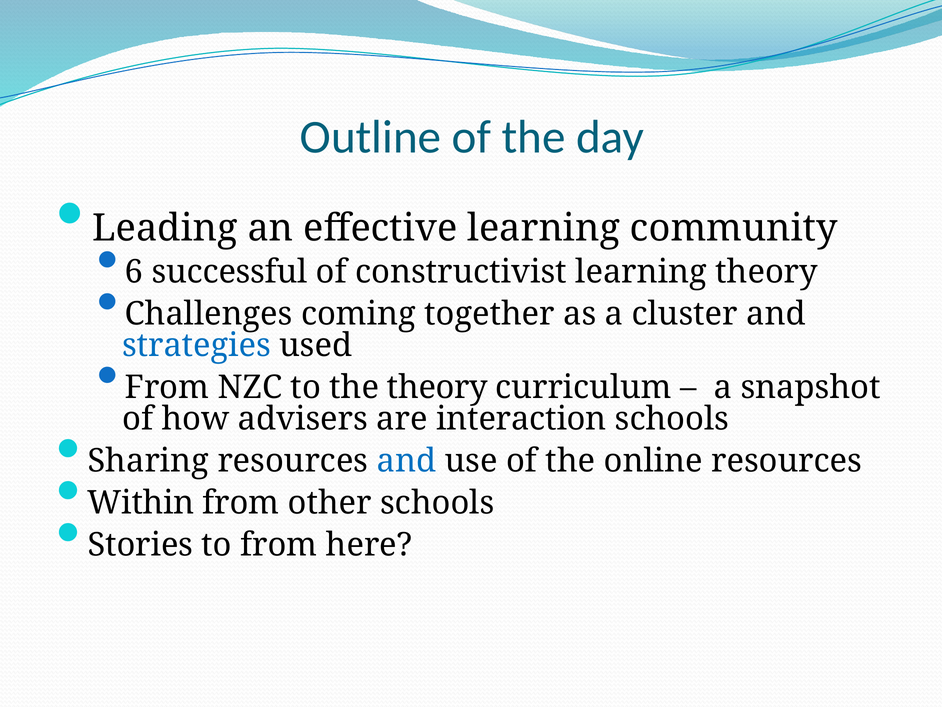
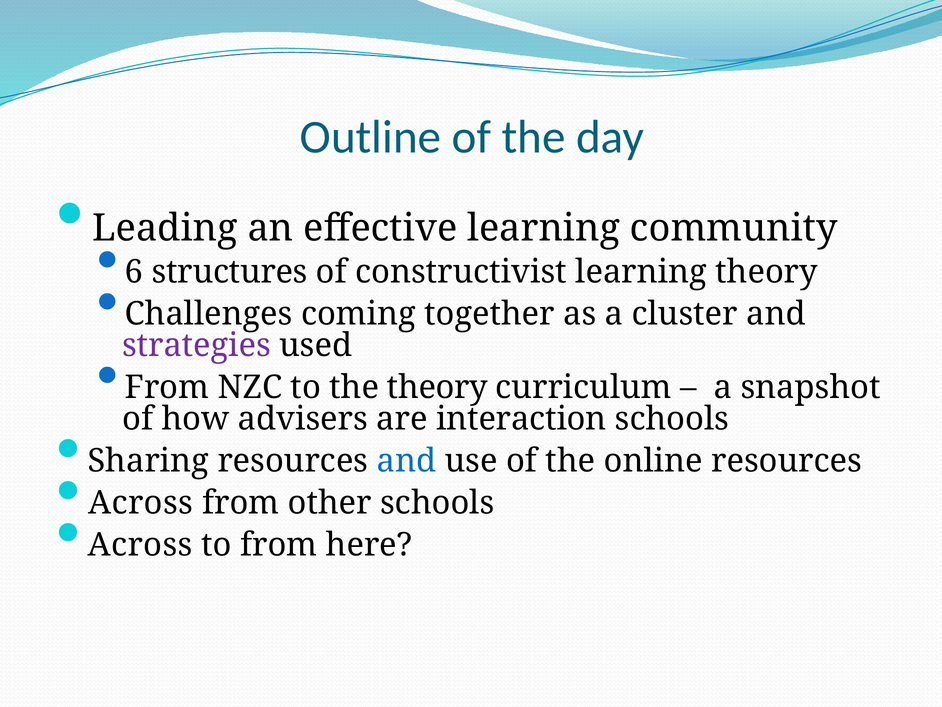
successful: successful -> structures
strategies colour: blue -> purple
Within at (141, 503): Within -> Across
Stories at (140, 545): Stories -> Across
